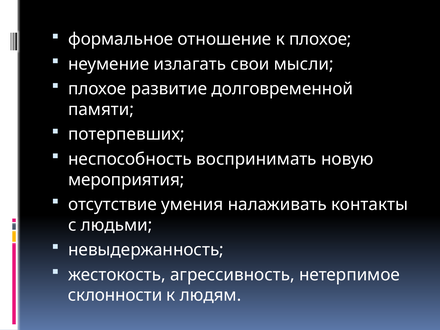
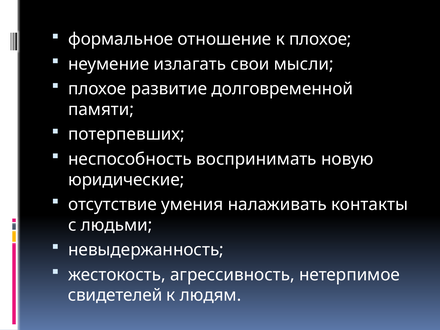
мероприятия: мероприятия -> юридические
склонности: склонности -> свидетелей
